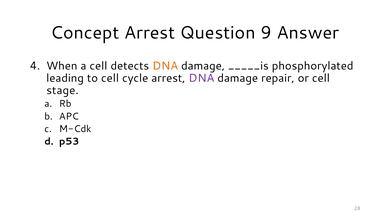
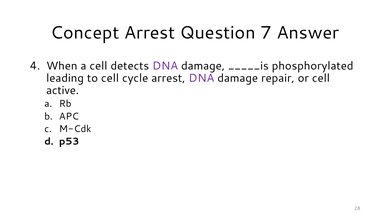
9: 9 -> 7
DNA at (165, 66) colour: orange -> purple
stage: stage -> active
